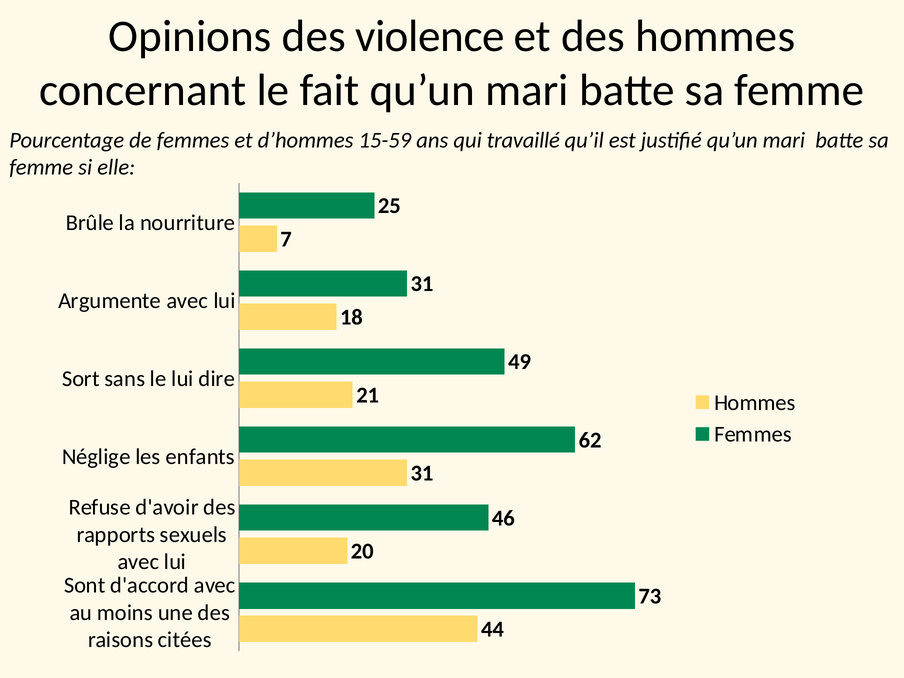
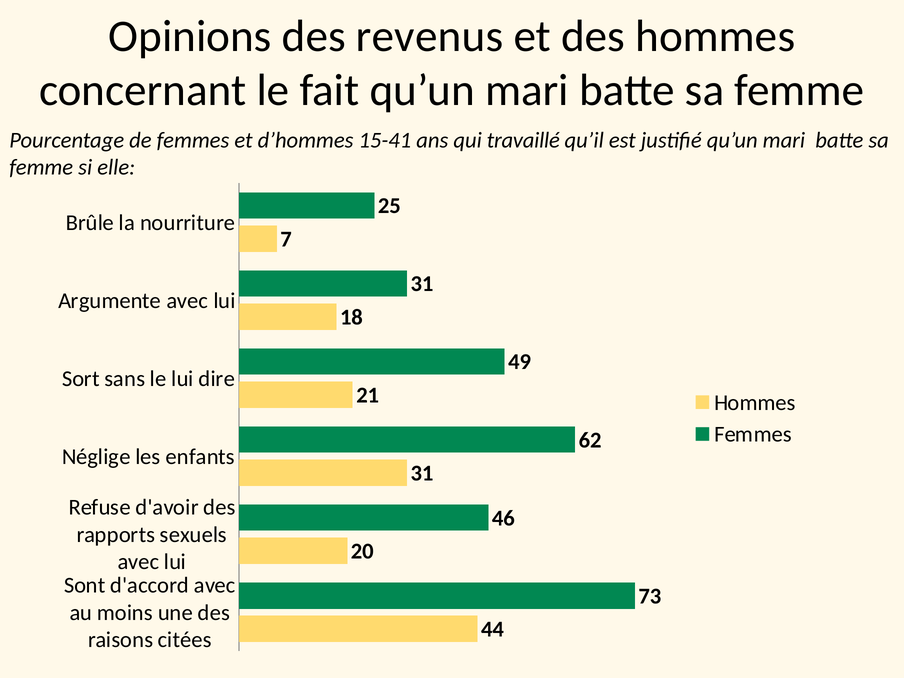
violence: violence -> revenus
15-59: 15-59 -> 15-41
